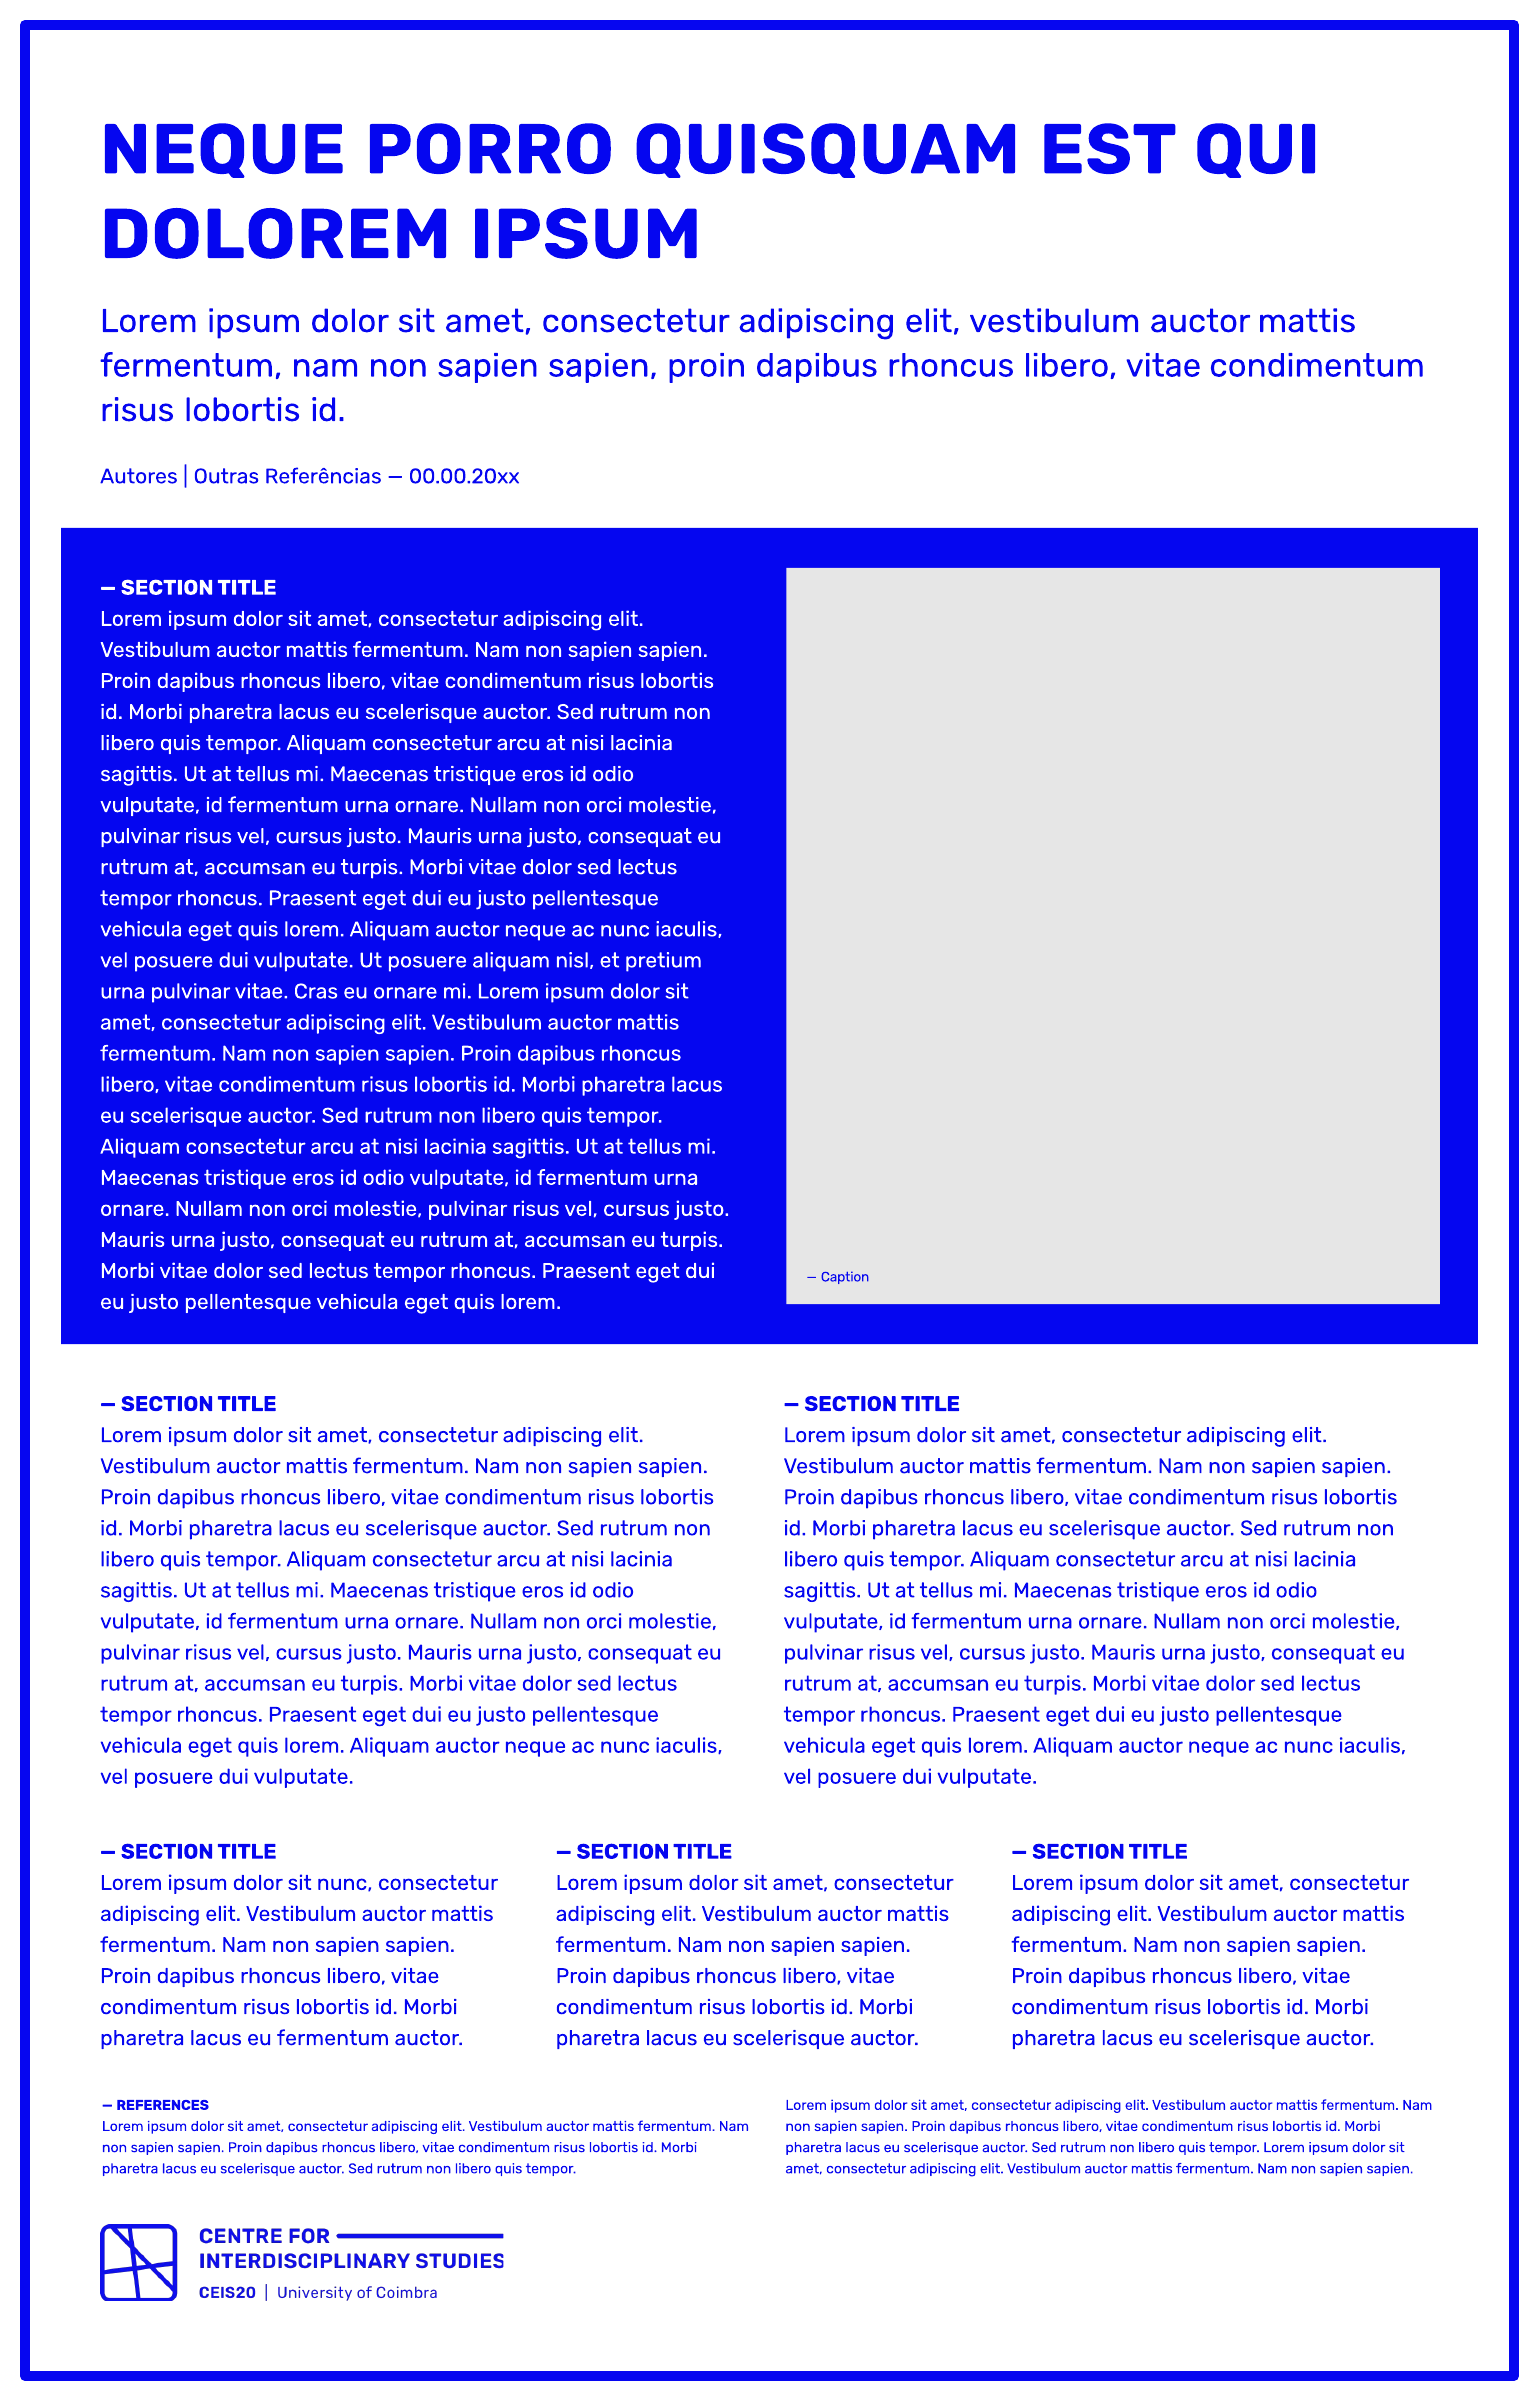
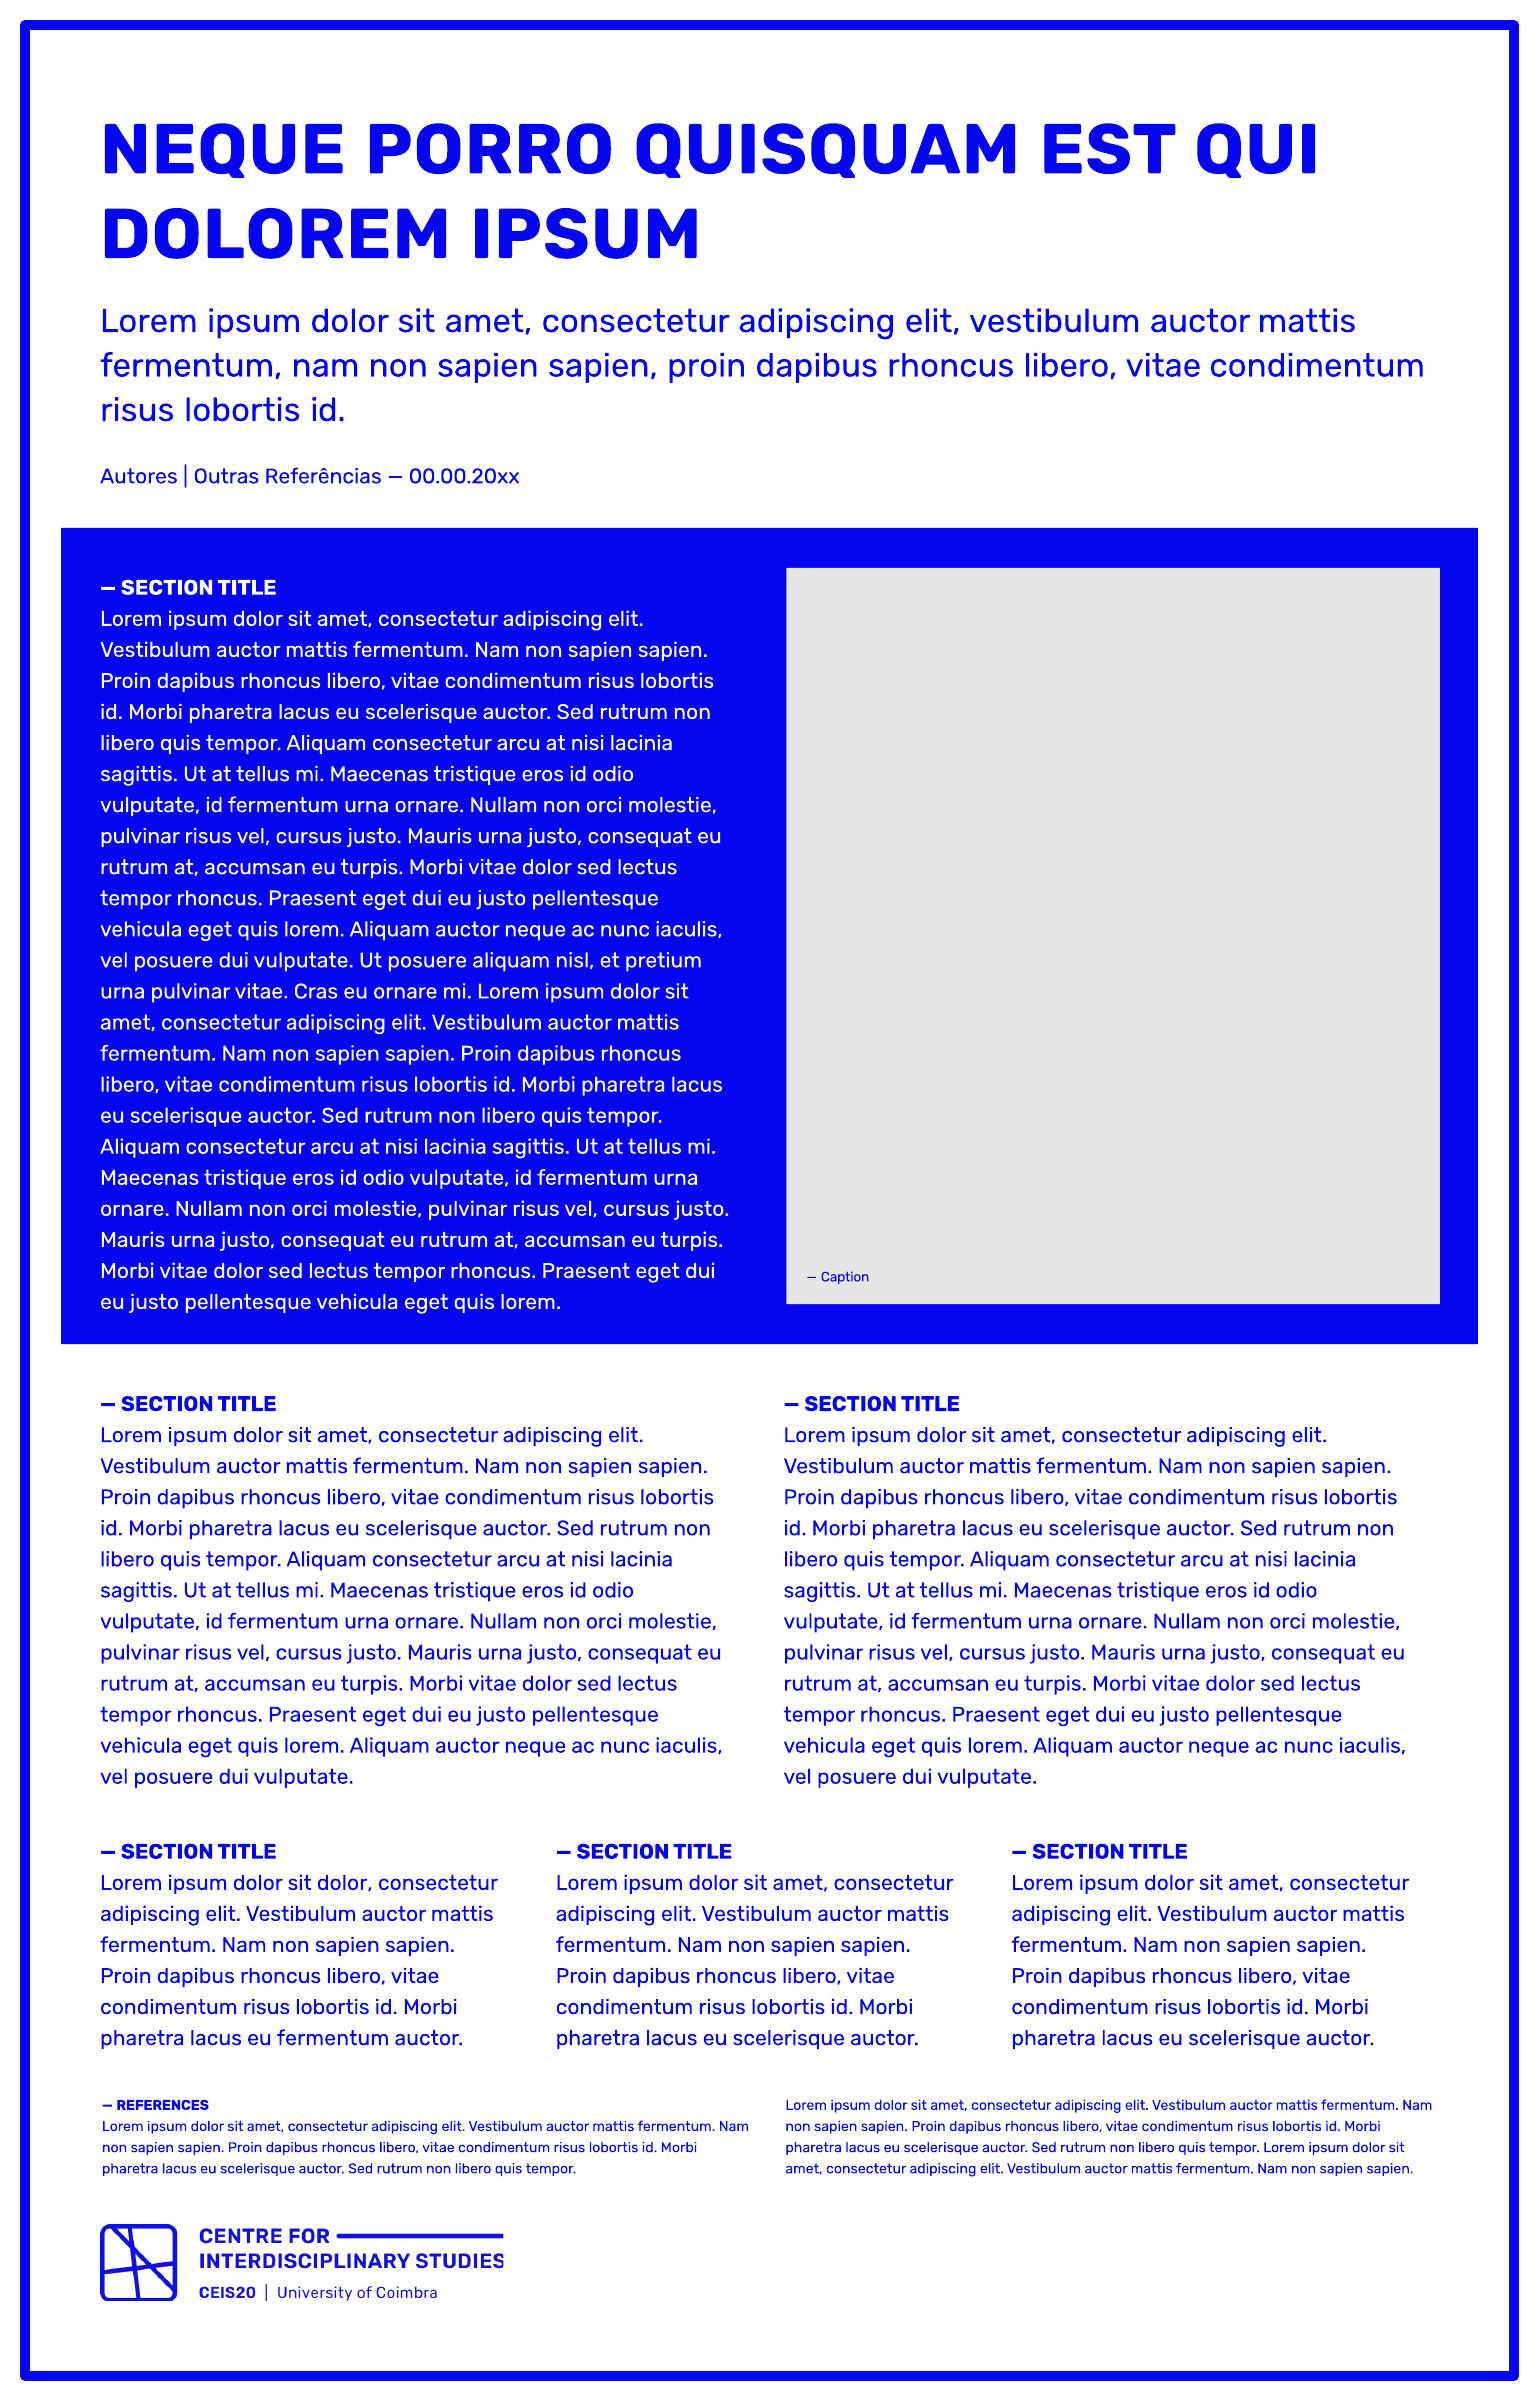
sit nunc: nunc -> dolor
